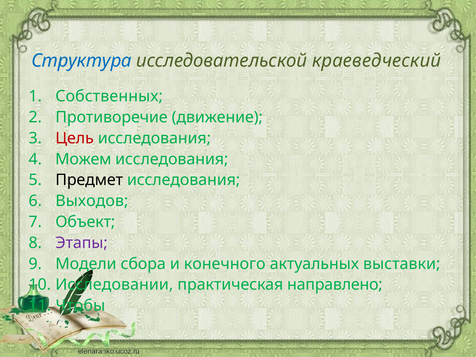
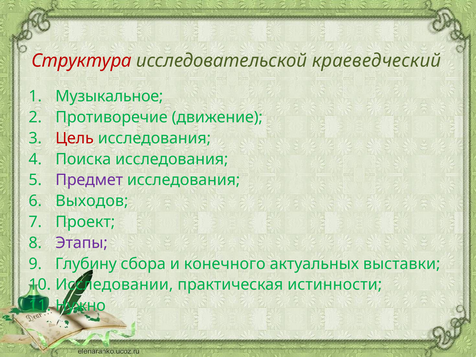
Структура colour: blue -> red
Собственных: Собственных -> Музыкальное
Можем: Можем -> Поиска
Предмет colour: black -> purple
Объект: Объект -> Проект
Модели: Модели -> Глубину
направлено: направлено -> истинности
Чтобы: Чтобы -> Нужно
